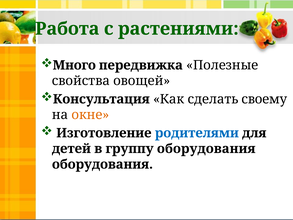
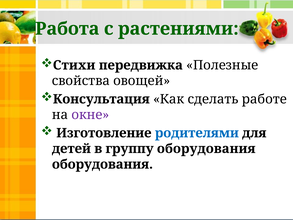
Много: Много -> Стихи
своему: своему -> работе
окне colour: orange -> purple
